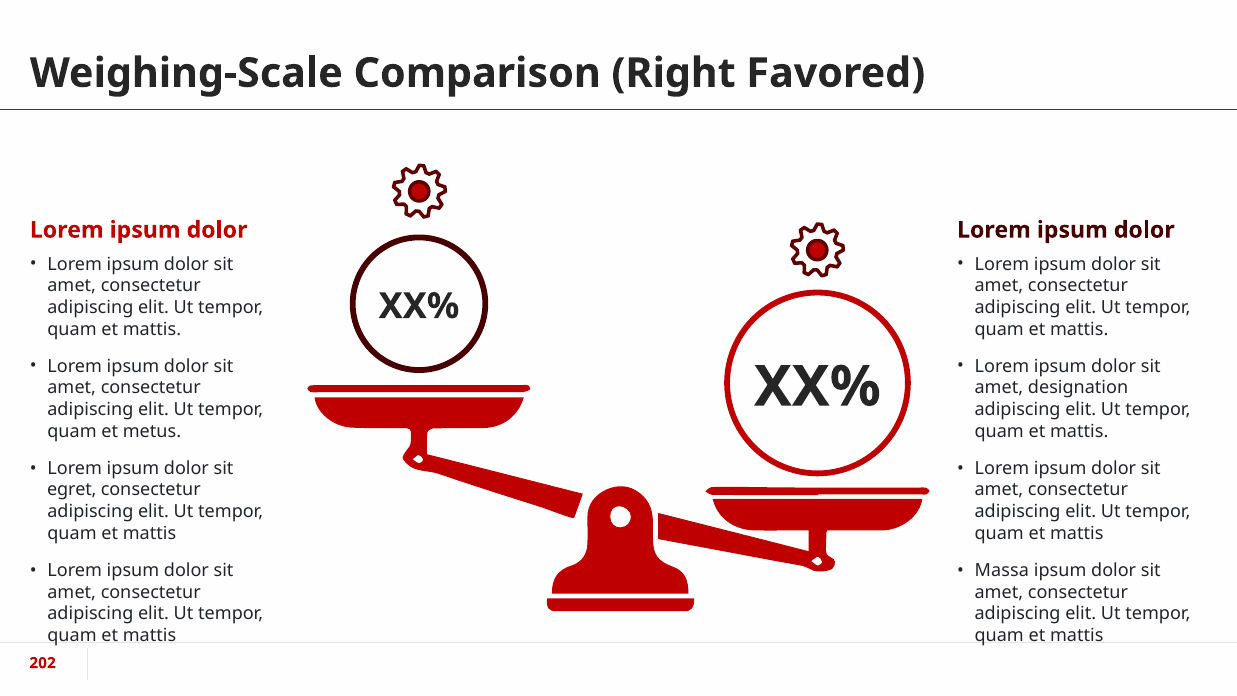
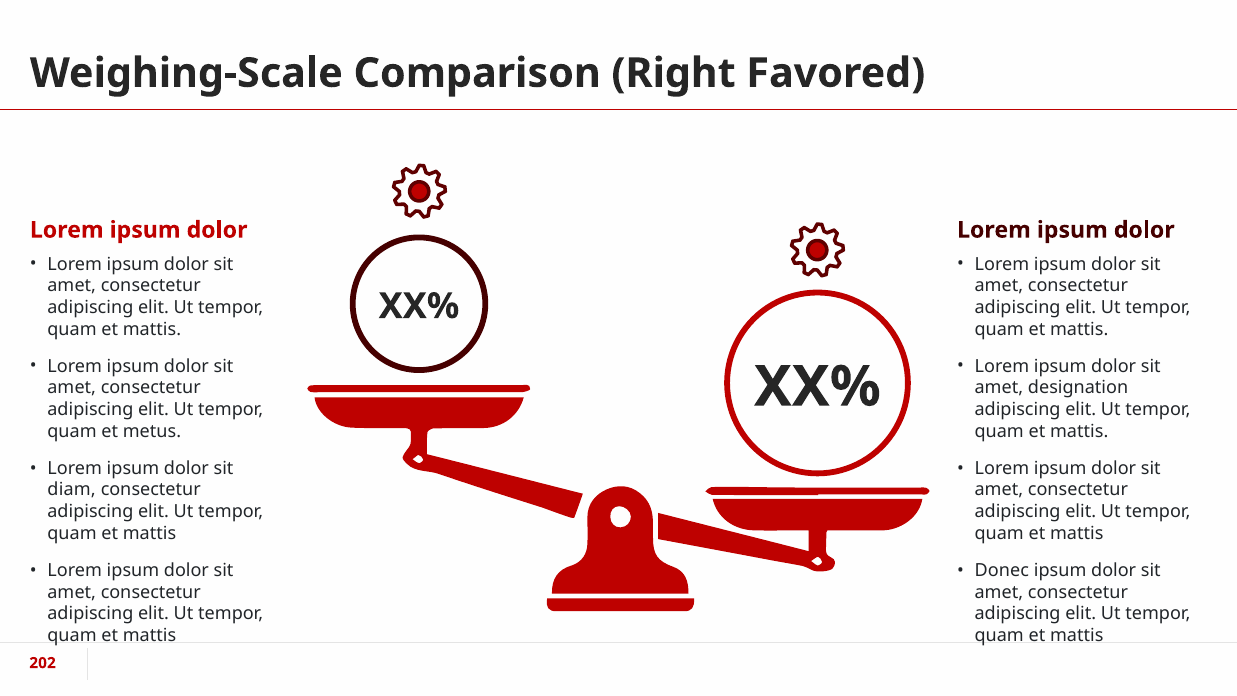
egret: egret -> diam
Massa: Massa -> Donec
